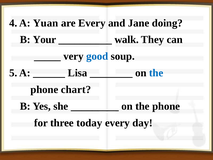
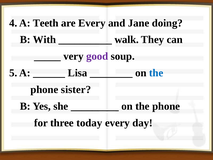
Yuan: Yuan -> Teeth
Your: Your -> With
good colour: blue -> purple
chart: chart -> sister
